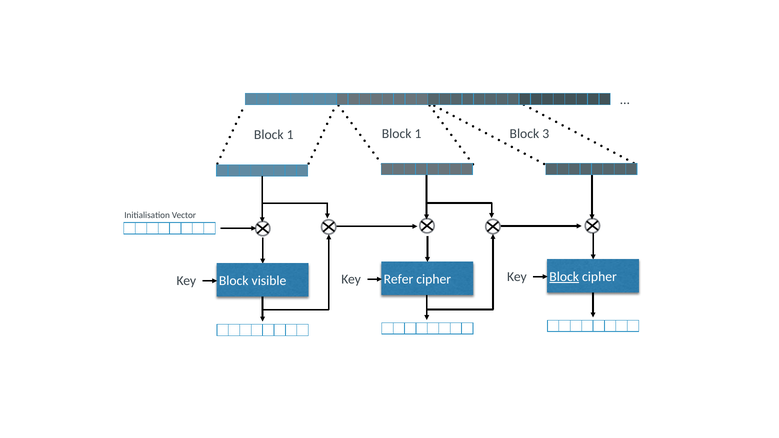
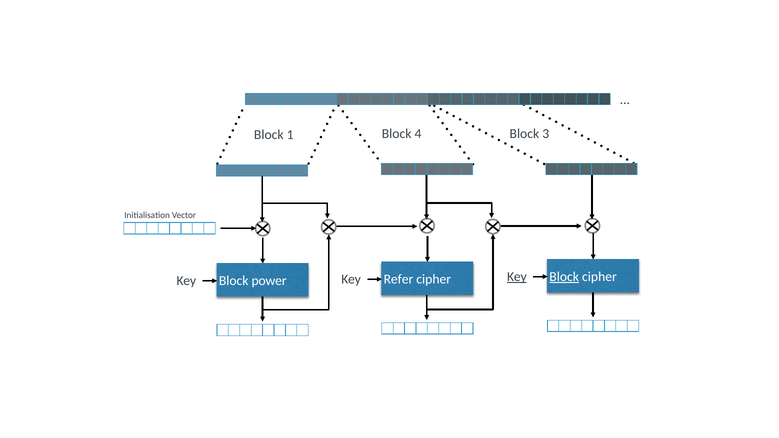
1 Block 1: 1 -> 4
Key at (517, 277) underline: none -> present
visible: visible -> power
